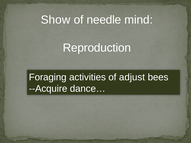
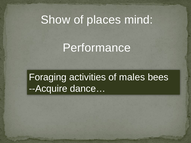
needle: needle -> places
Reproduction: Reproduction -> Performance
adjust: adjust -> males
